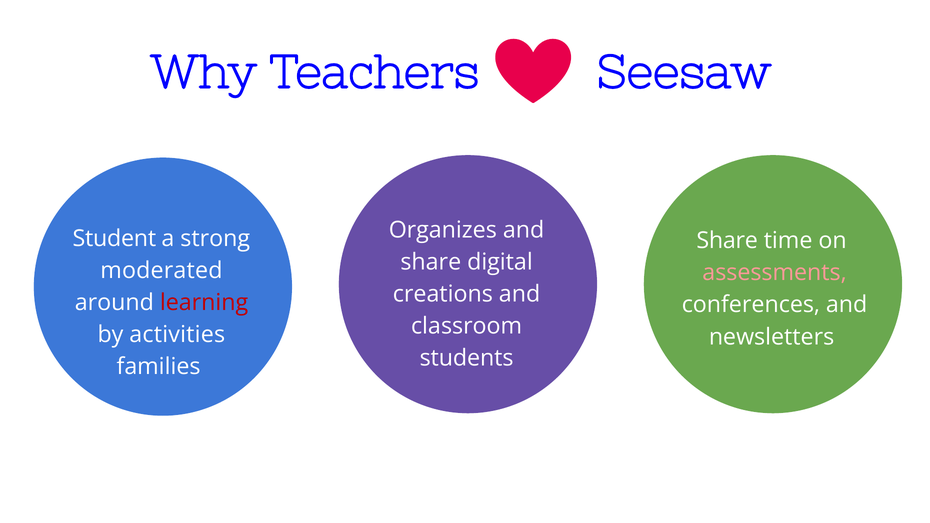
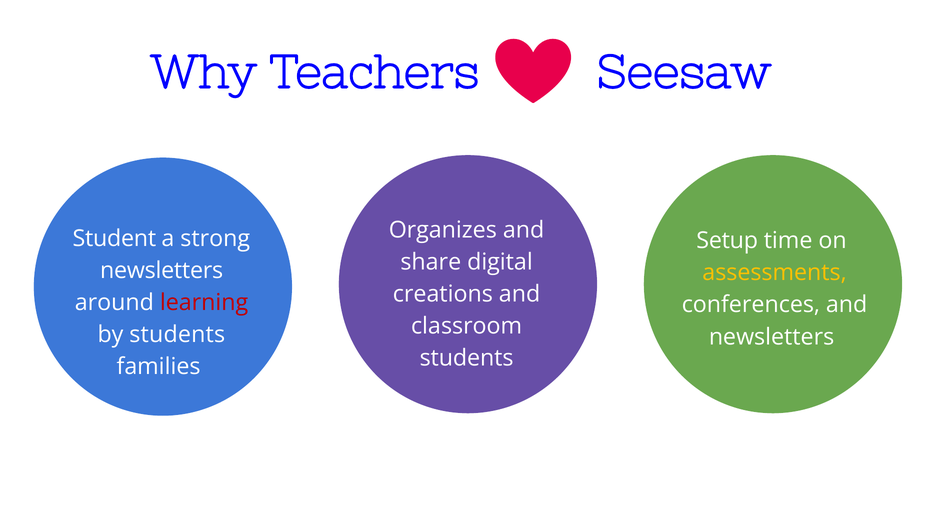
Share at (727, 241): Share -> Setup
moderated at (161, 271): moderated -> newsletters
assessments colour: pink -> yellow
by activities: activities -> students
